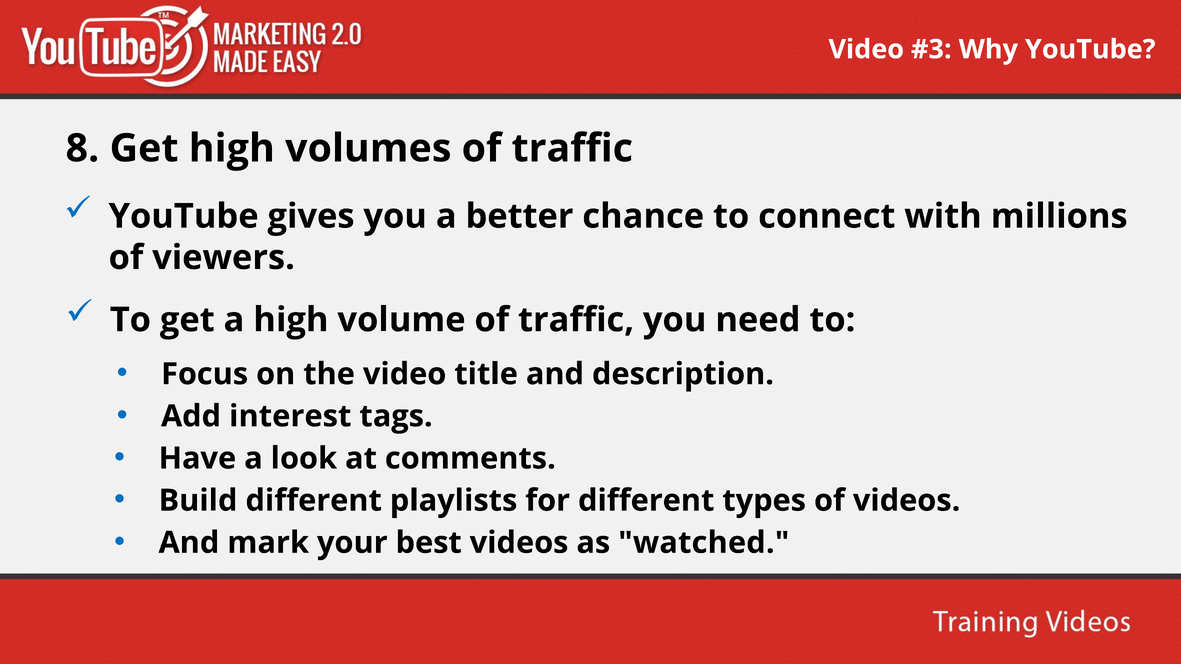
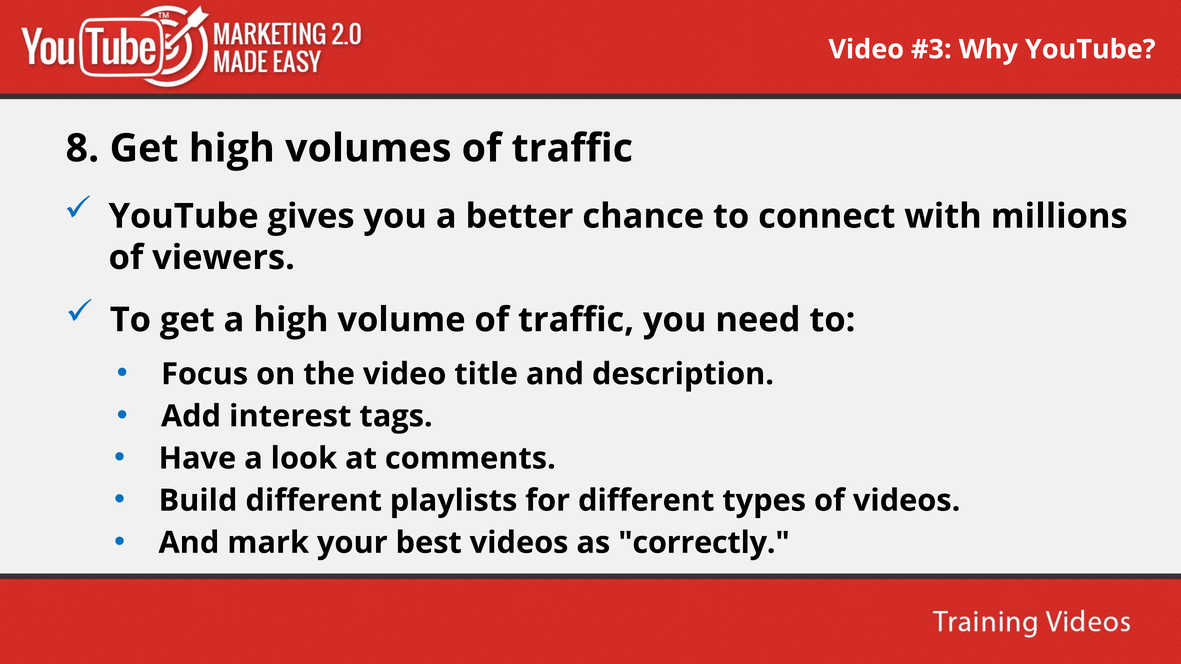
watched: watched -> correctly
